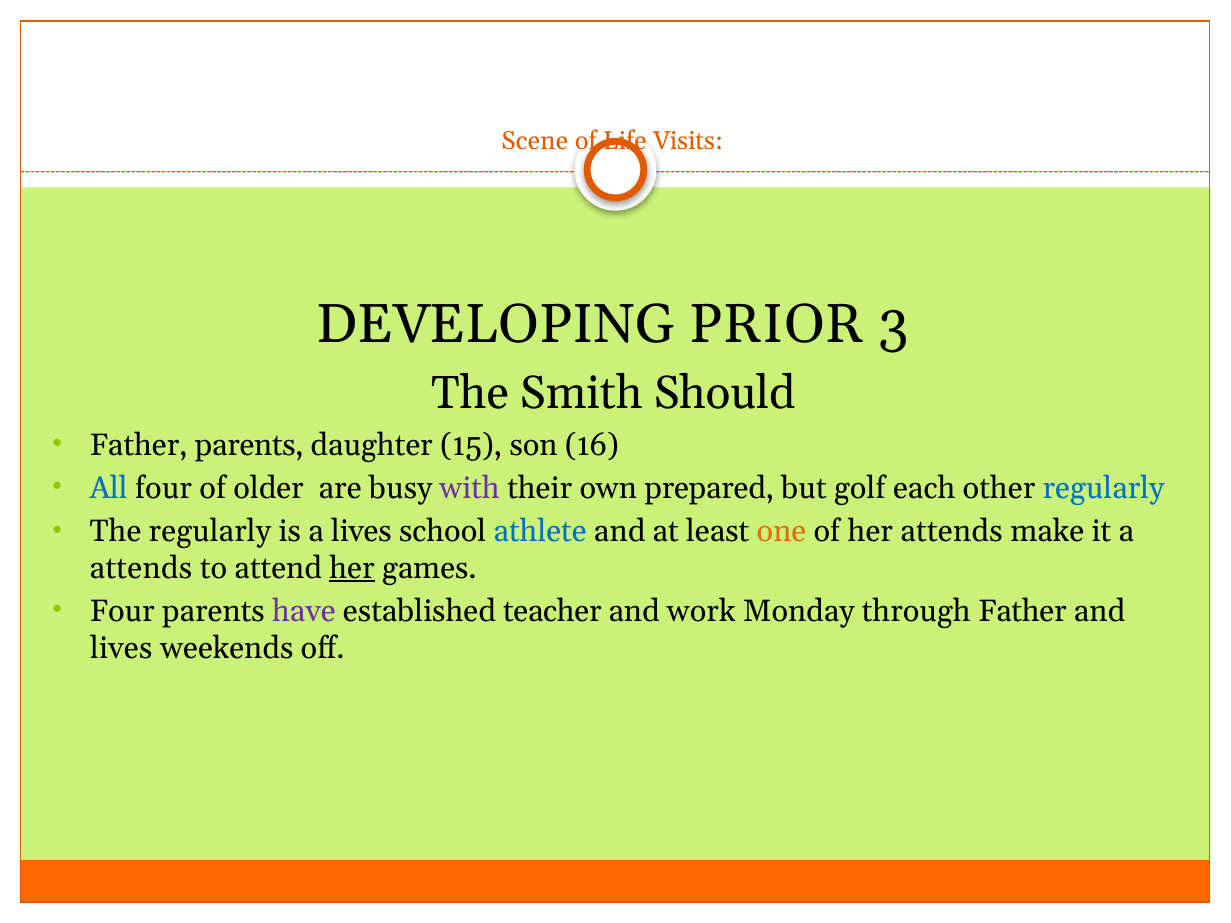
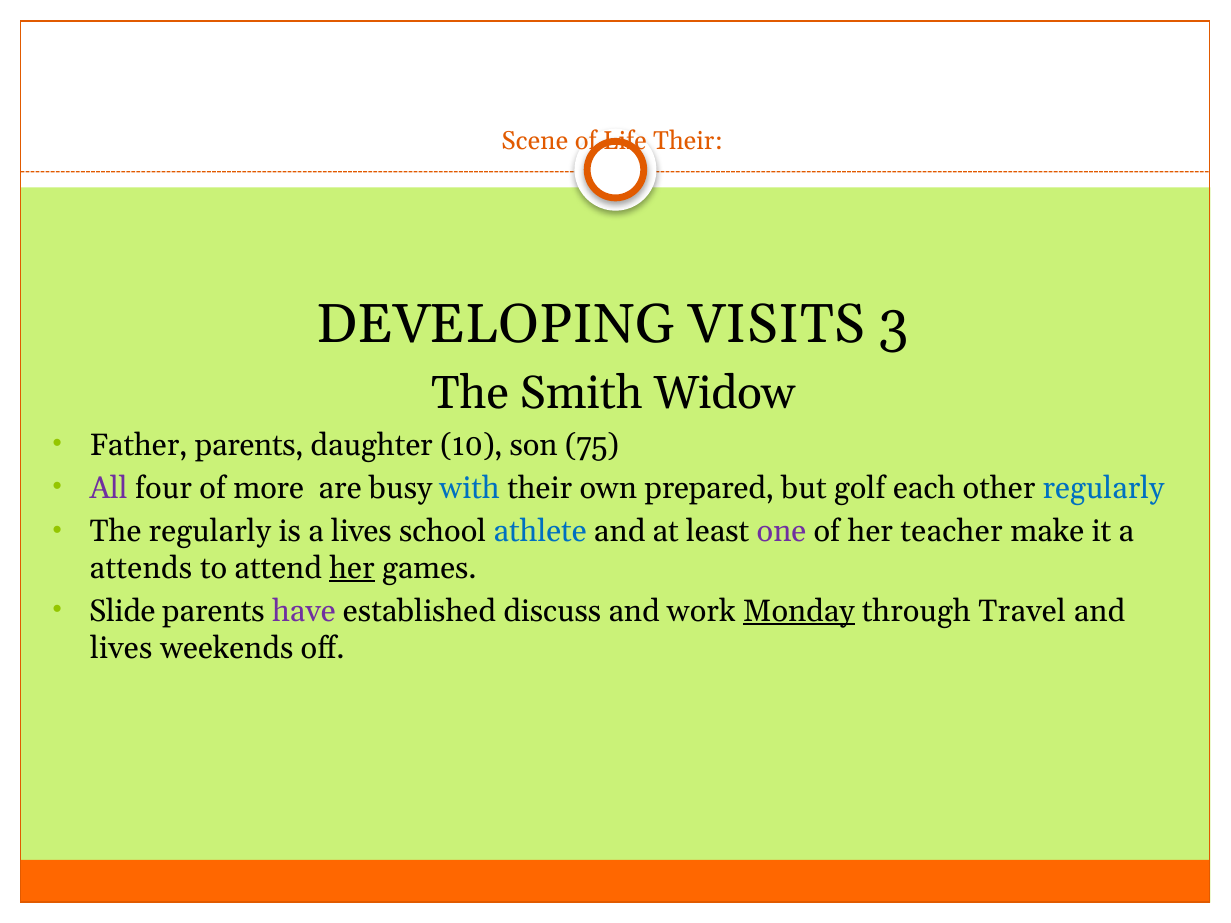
Life Visits: Visits -> Their
PRIOR: PRIOR -> VISITS
Should: Should -> Widow
15: 15 -> 10
16: 16 -> 75
All colour: blue -> purple
older: older -> more
with colour: purple -> blue
one colour: orange -> purple
her attends: attends -> teacher
Four at (122, 611): Four -> Slide
teacher: teacher -> discuss
Monday underline: none -> present
through Father: Father -> Travel
